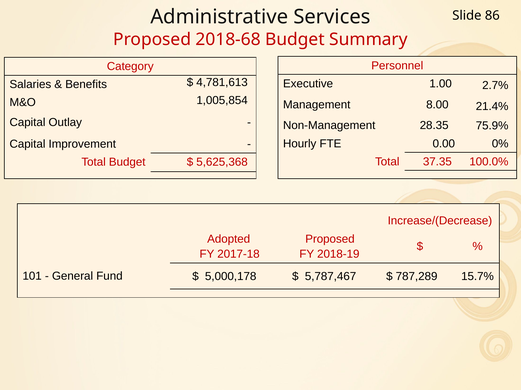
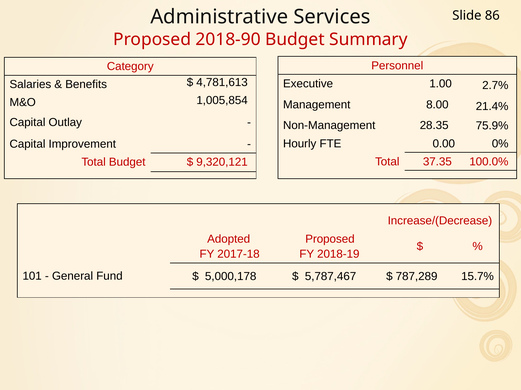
2018-68: 2018-68 -> 2018-90
5,625,368: 5,625,368 -> 9,320,121
